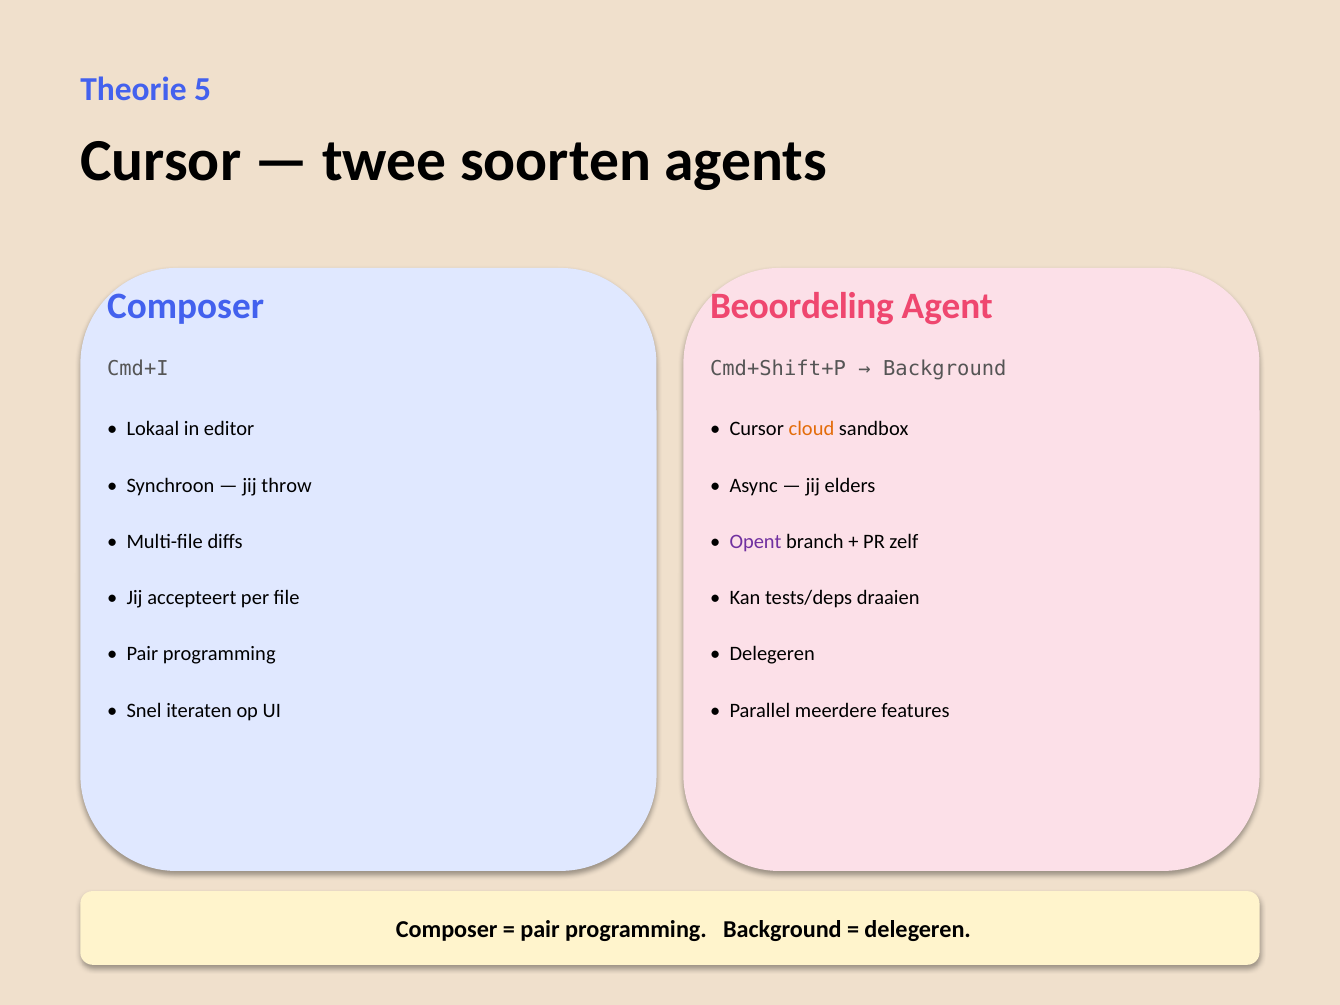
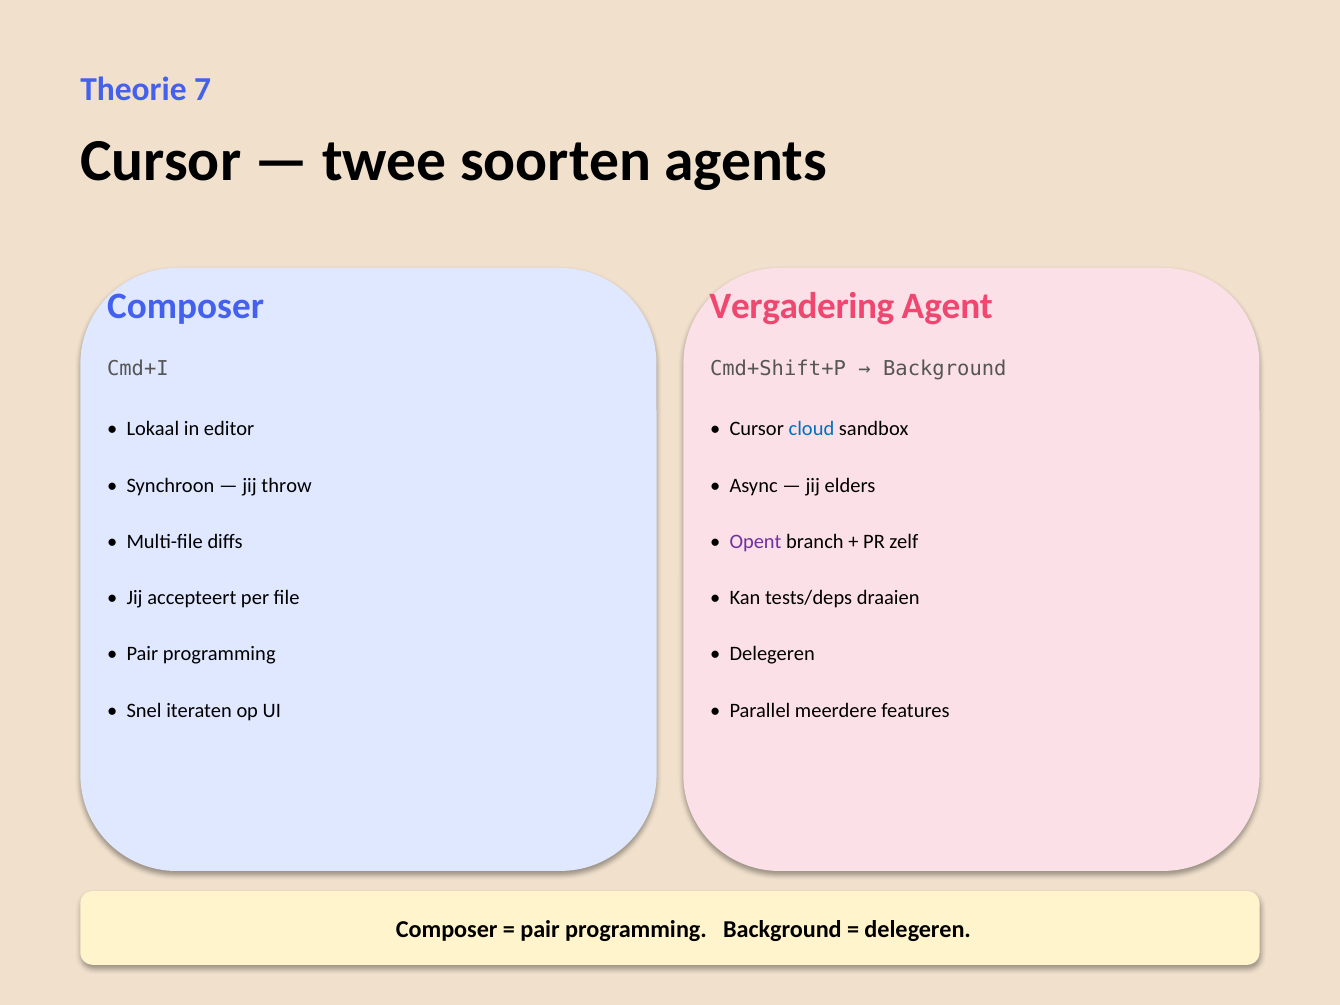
5: 5 -> 7
Beoordeling: Beoordeling -> Vergadering
cloud colour: orange -> blue
